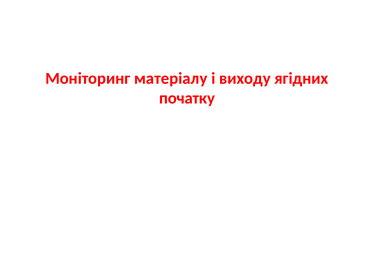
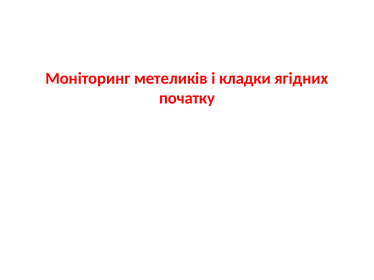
матеріалу: матеріалу -> метеликів
виходу: виходу -> кладки
